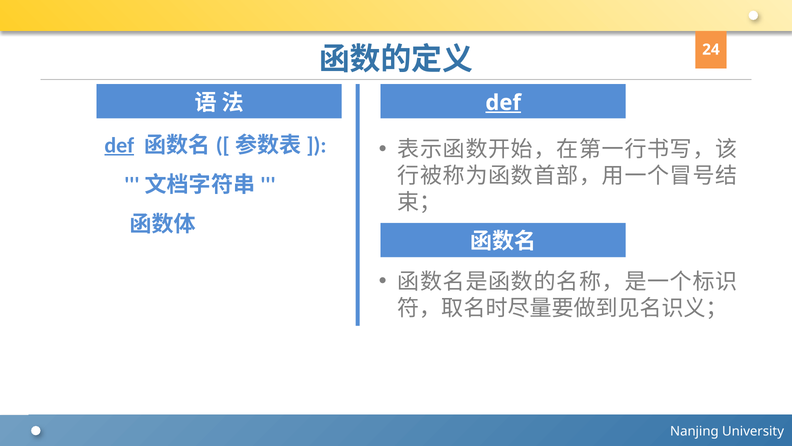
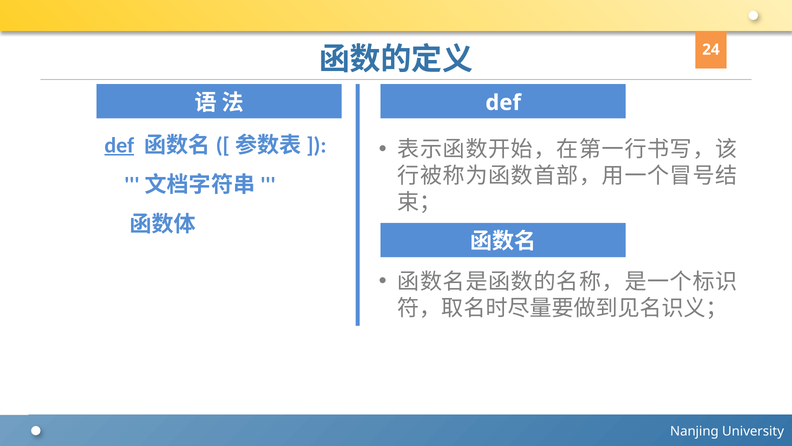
def at (503, 103) underline: present -> none
